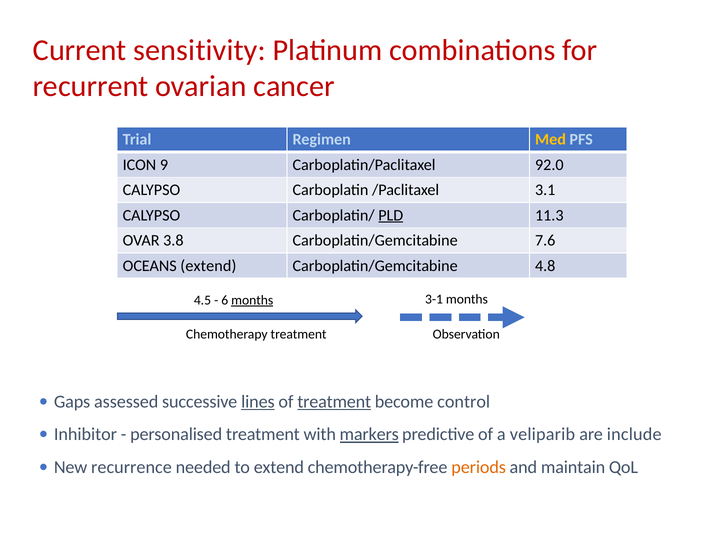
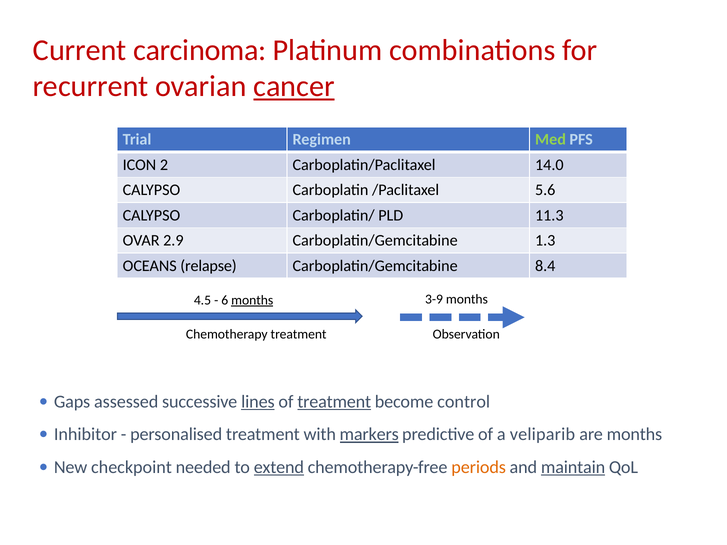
sensitivity: sensitivity -> carcinoma
cancer underline: none -> present
Med colour: yellow -> light green
9: 9 -> 2
92.0: 92.0 -> 14.0
3.1: 3.1 -> 5.6
PLD underline: present -> none
3.8: 3.8 -> 2.9
7.6: 7.6 -> 1.3
OCEANS extend: extend -> relapse
4.8: 4.8 -> 8.4
3-1: 3-1 -> 3-9
are include: include -> months
recurrence: recurrence -> checkpoint
extend at (279, 467) underline: none -> present
maintain underline: none -> present
